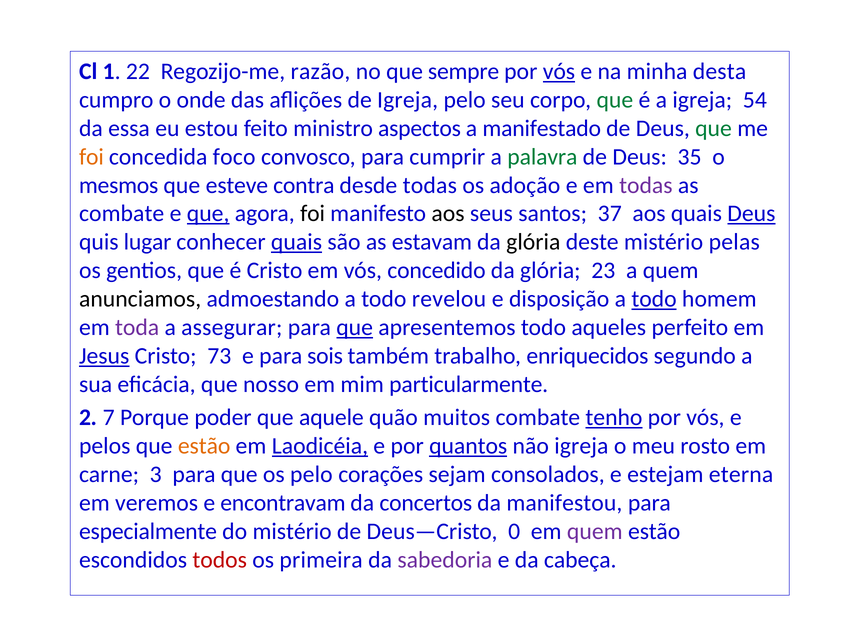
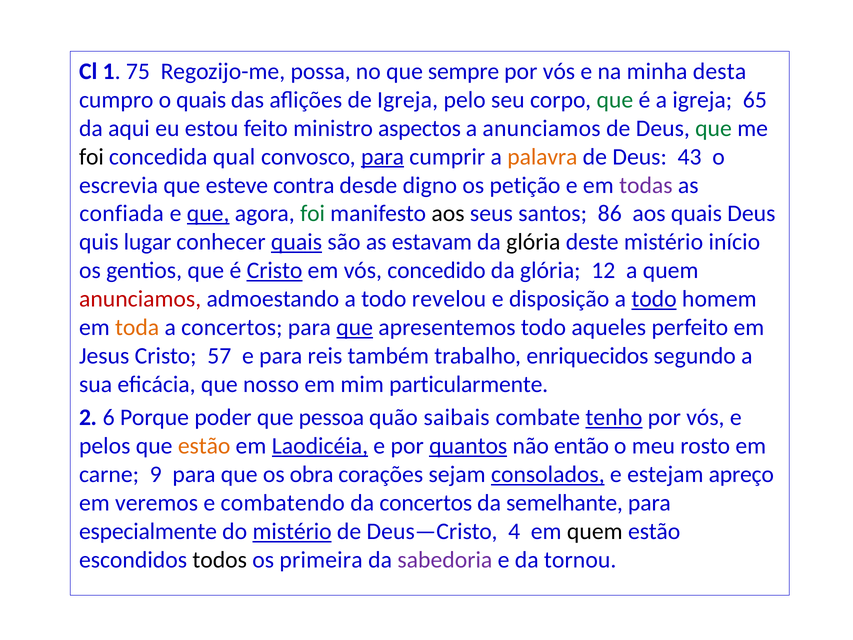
22: 22 -> 75
razão: razão -> possa
vós at (559, 71) underline: present -> none
o onde: onde -> quais
54: 54 -> 65
essa: essa -> aqui
a manifestado: manifestado -> anunciamos
foi at (91, 157) colour: orange -> black
foco: foco -> qual
para at (383, 157) underline: none -> present
palavra colour: green -> orange
35: 35 -> 43
mesmos: mesmos -> escrevia
desde todas: todas -> digno
adoção: adoção -> petição
combate at (122, 214): combate -> confiada
foi at (313, 214) colour: black -> green
37: 37 -> 86
Deus at (751, 214) underline: present -> none
pelas: pelas -> início
Cristo at (275, 270) underline: none -> present
23: 23 -> 12
anunciamos at (140, 299) colour: black -> red
toda colour: purple -> orange
a assegurar: assegurar -> concertos
Jesus underline: present -> none
73: 73 -> 57
sois: sois -> reis
7: 7 -> 6
aquele: aquele -> pessoa
muitos: muitos -> saibais
não igreja: igreja -> então
3: 3 -> 9
os pelo: pelo -> obra
consolados underline: none -> present
eterna: eterna -> apreço
encontravam: encontravam -> combatendo
manifestou: manifestou -> semelhante
mistério at (292, 531) underline: none -> present
0: 0 -> 4
quem at (595, 531) colour: purple -> black
todos colour: red -> black
cabeça: cabeça -> tornou
